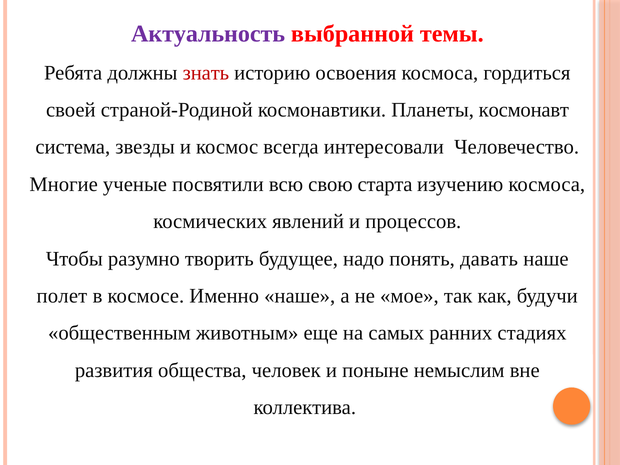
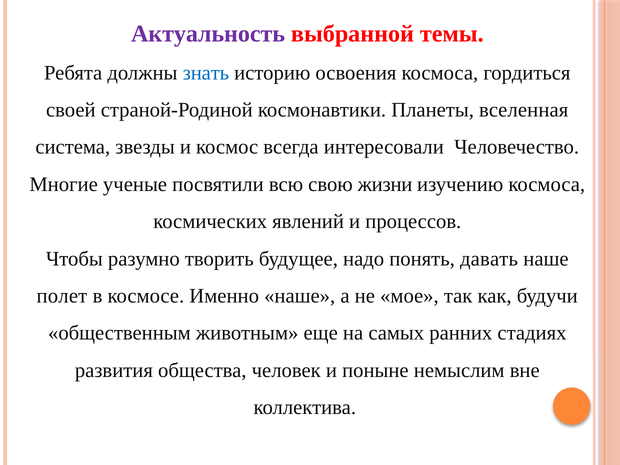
знать colour: red -> blue
космонавт: космонавт -> вселенная
старта: старта -> жизни
